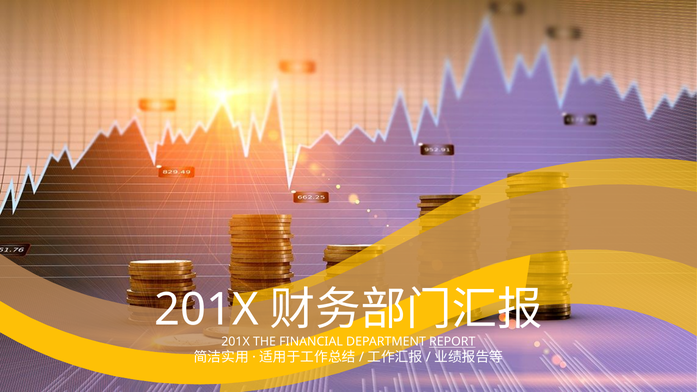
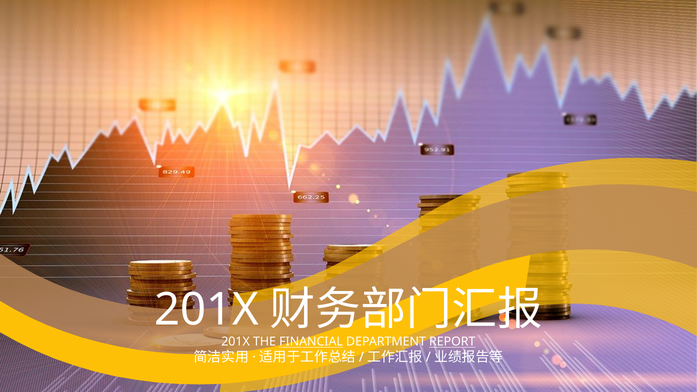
FINANCIAL underline: none -> present
